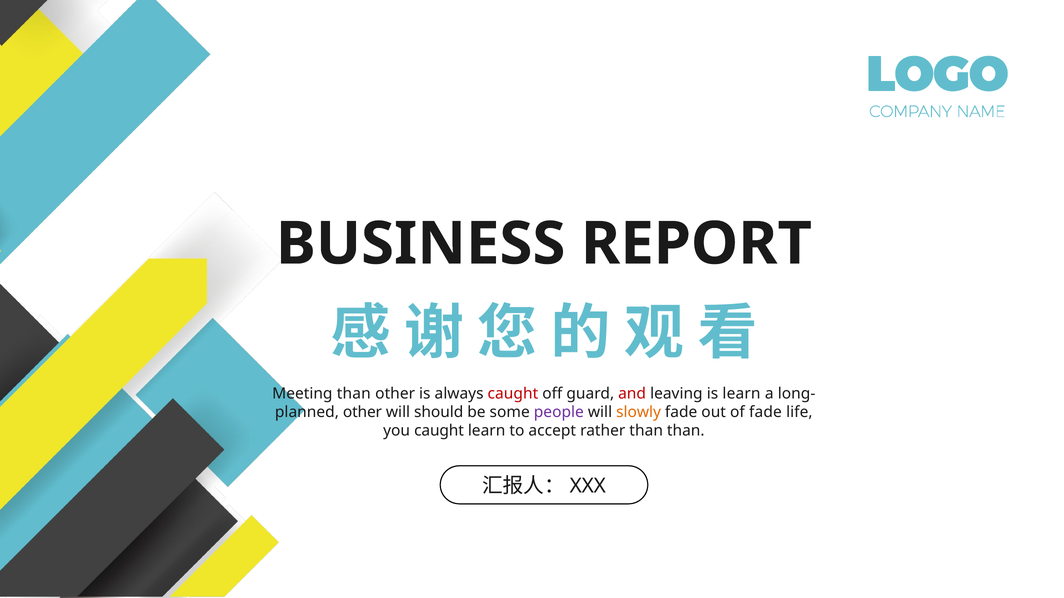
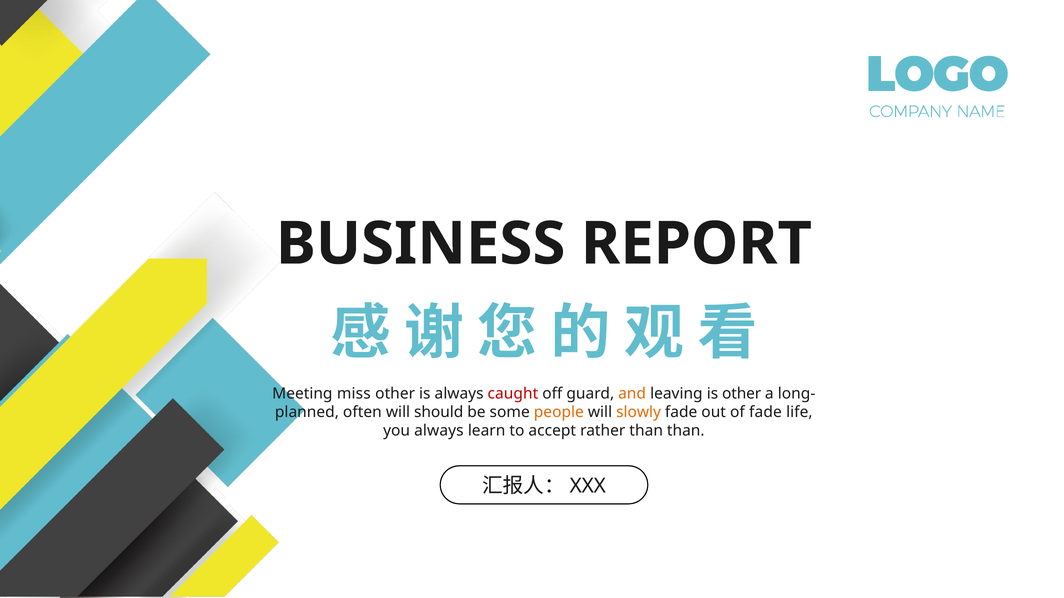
Meeting than: than -> miss
and colour: red -> orange
is learn: learn -> other
other at (362, 412): other -> often
people colour: purple -> orange
you caught: caught -> always
